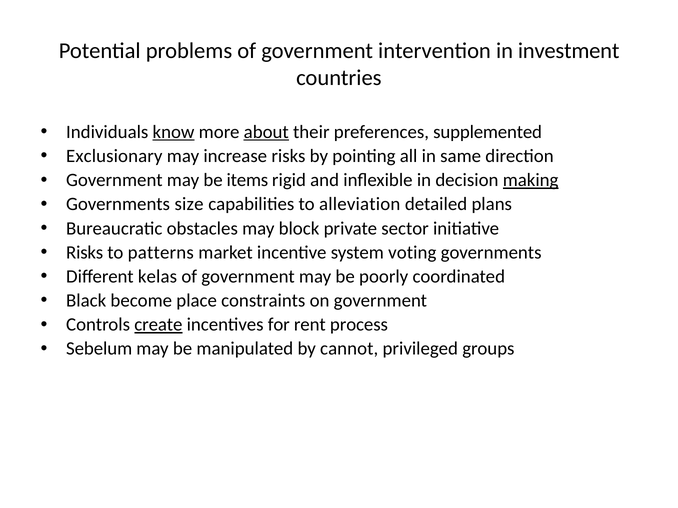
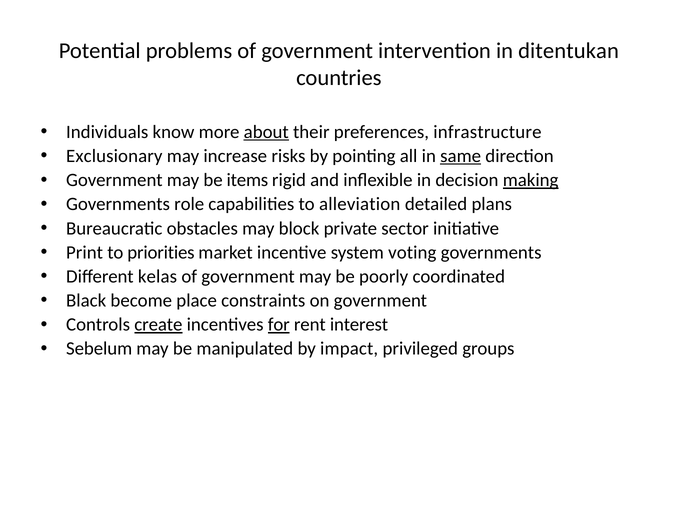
investment: investment -> ditentukan
know underline: present -> none
supplemented: supplemented -> infrastructure
same underline: none -> present
size: size -> role
Risks at (85, 253): Risks -> Print
patterns: patterns -> priorities
for underline: none -> present
process: process -> interest
cannot: cannot -> impact
